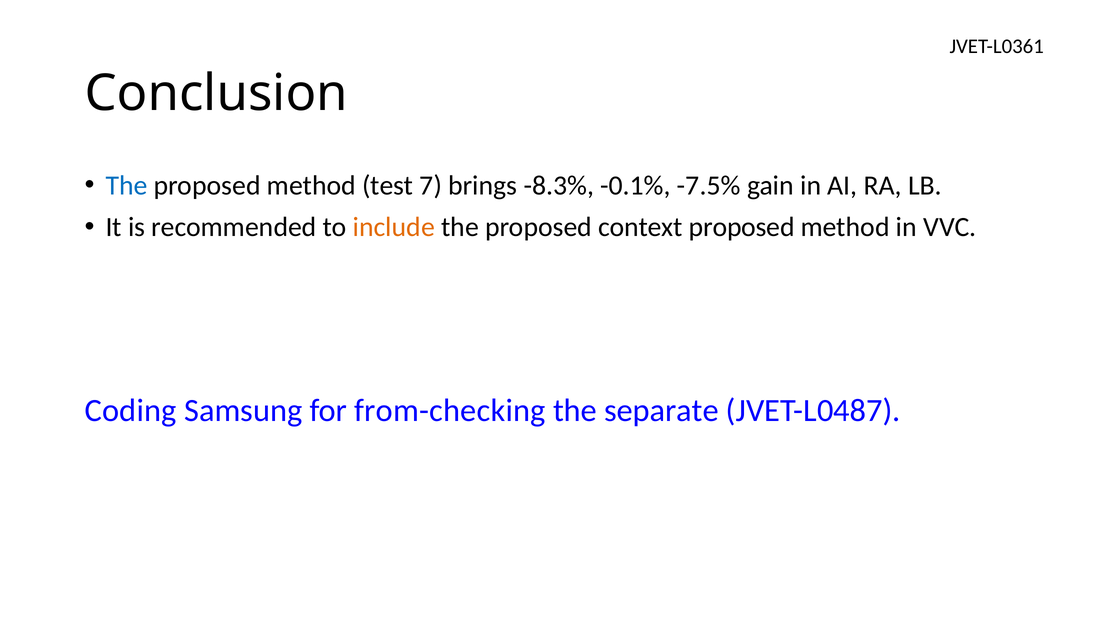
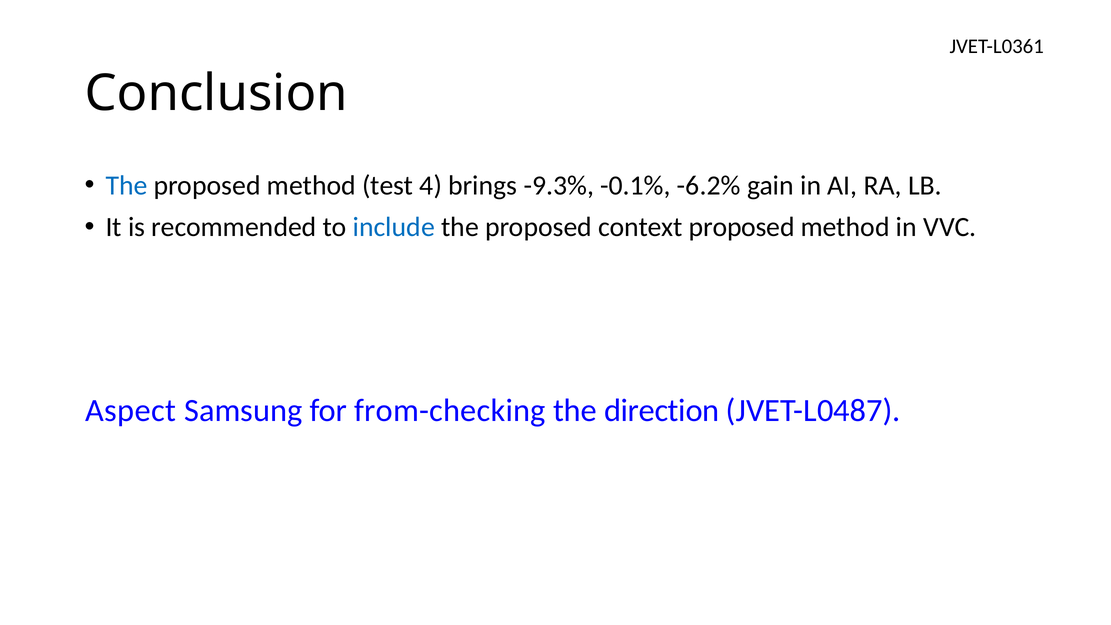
7: 7 -> 4
-8.3%: -8.3% -> -9.3%
-7.5%: -7.5% -> -6.2%
include colour: orange -> blue
Coding: Coding -> Aspect
separate: separate -> direction
